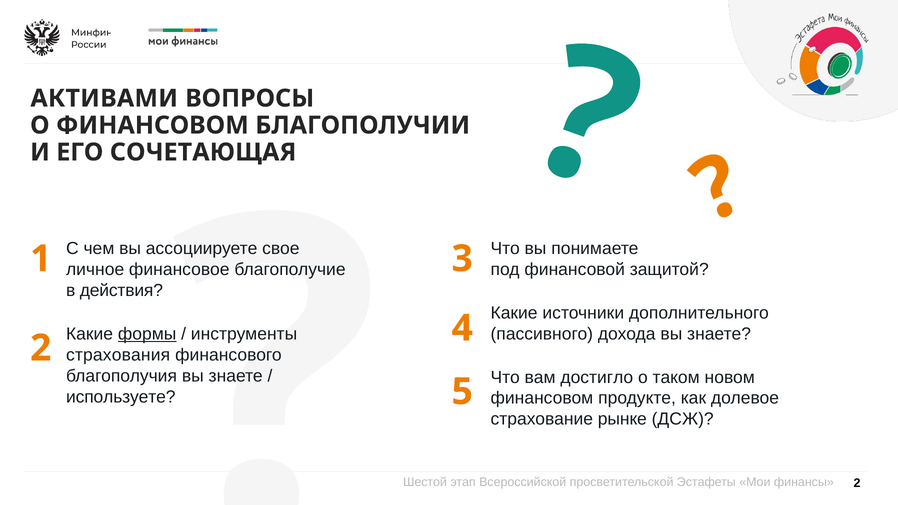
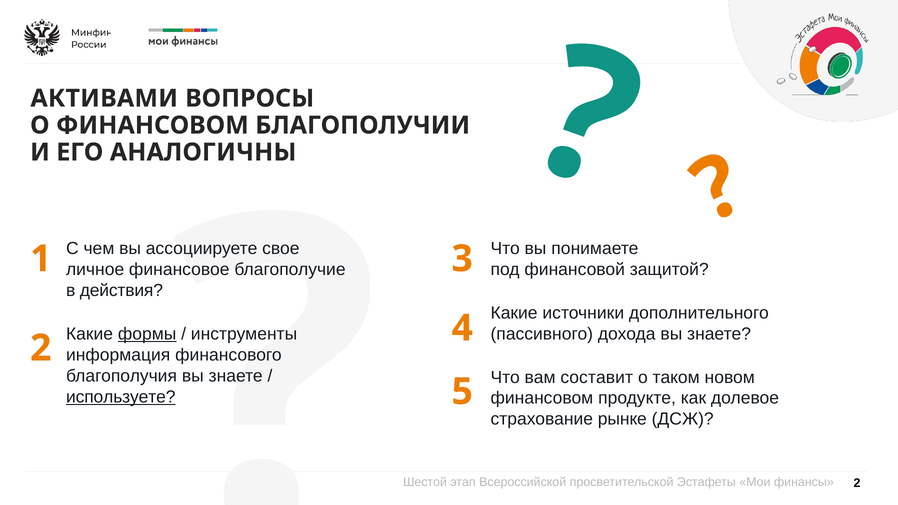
СОЧЕТАЮЩАЯ: СОЧЕТАЮЩАЯ -> АНАЛОГИЧНЫ
страхования: страхования -> информация
достигло: достигло -> составит
используете underline: none -> present
